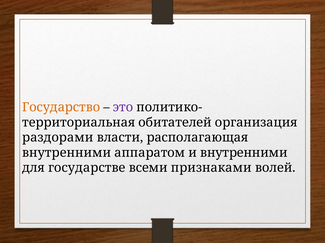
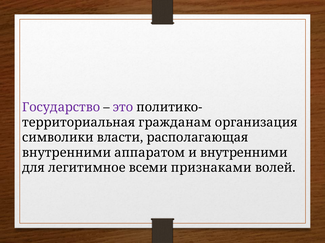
Государство colour: orange -> purple
обитателей: обитателей -> гражданам
раздорами: раздорами -> символики
государстве: государстве -> легитимное
